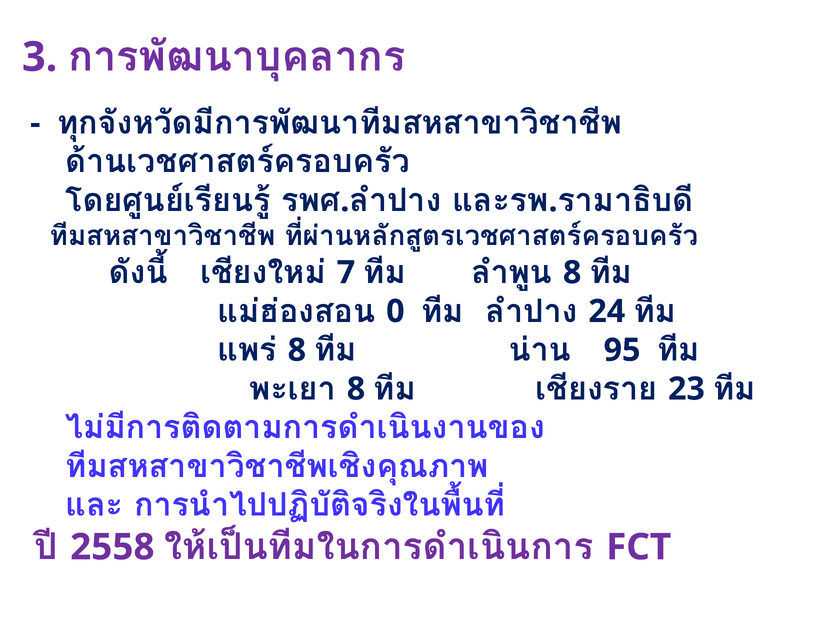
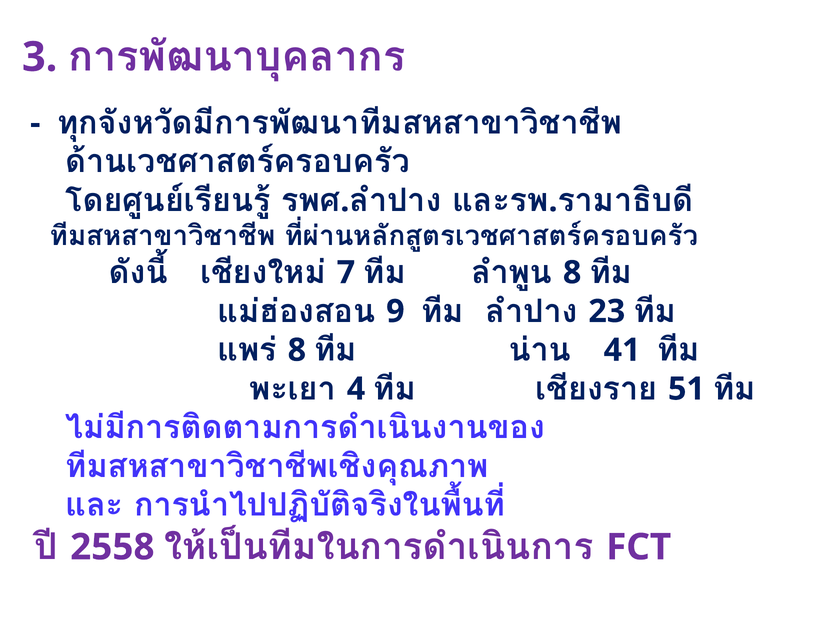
0: 0 -> 9
24: 24 -> 23
95: 95 -> 41
8 at (356, 389): 8 -> 4
23: 23 -> 51
